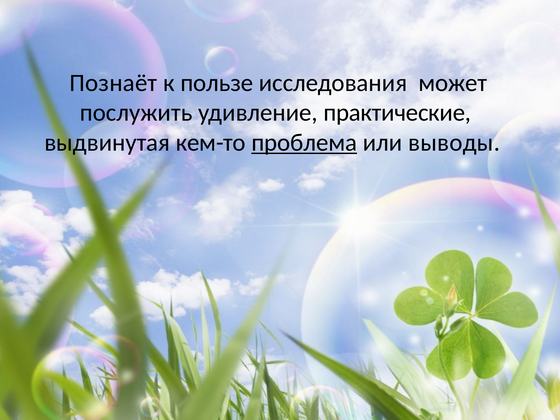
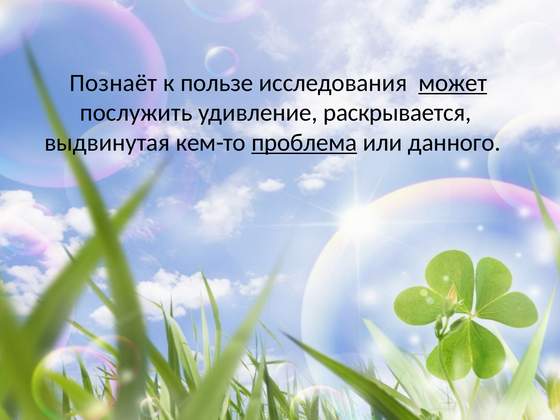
может underline: none -> present
практические: практические -> раскрывается
выводы: выводы -> данного
